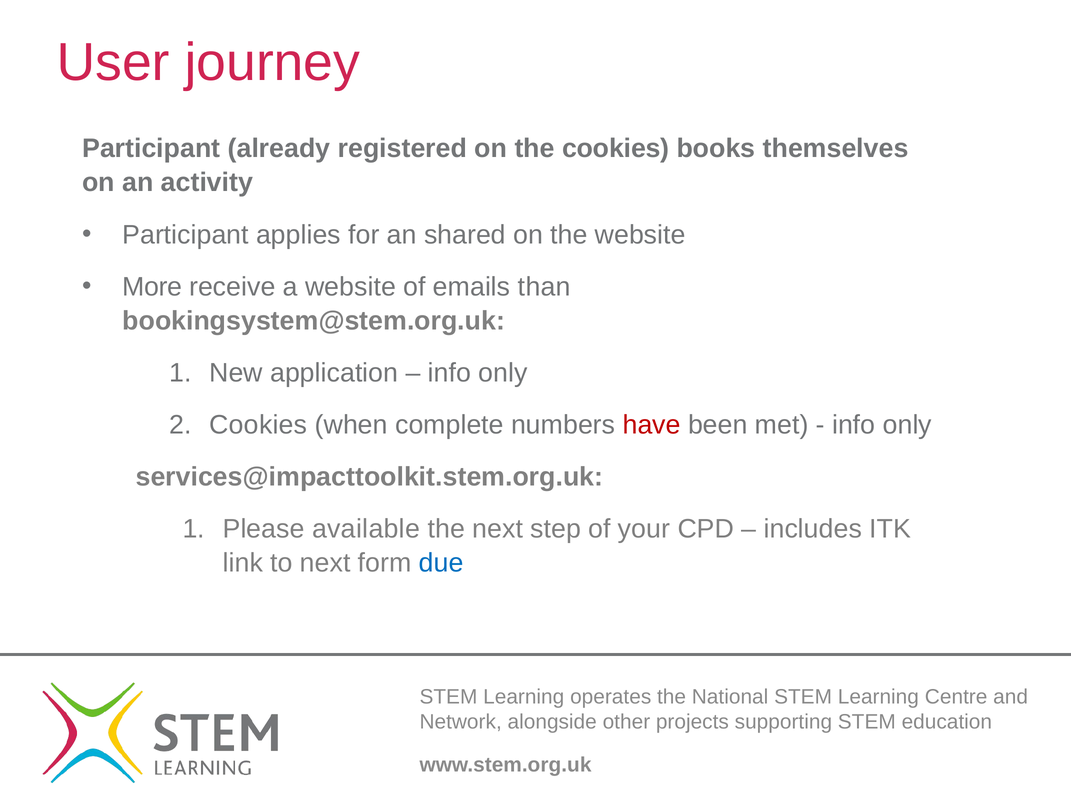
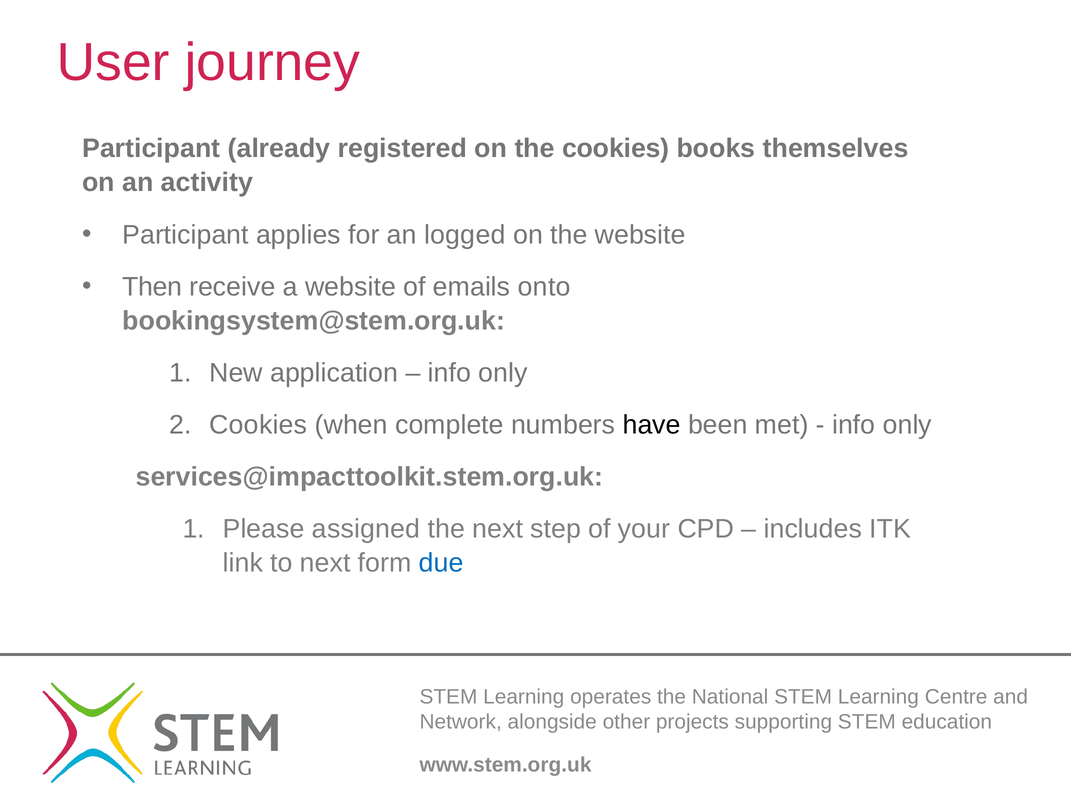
shared: shared -> logged
More: More -> Then
than: than -> onto
have colour: red -> black
available: available -> assigned
